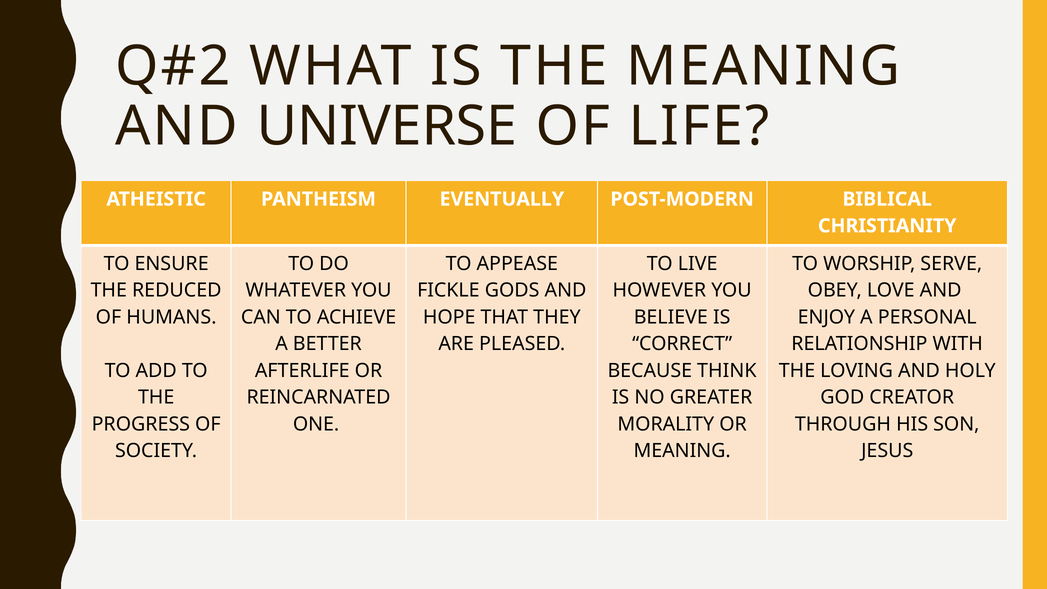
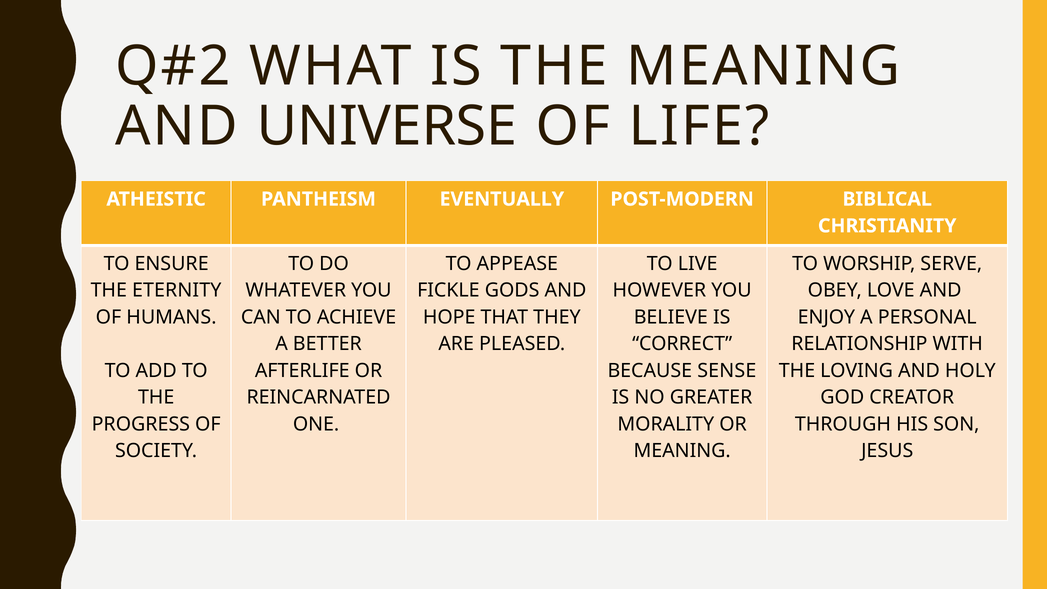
REDUCED: REDUCED -> ETERNITY
THINK: THINK -> SENSE
